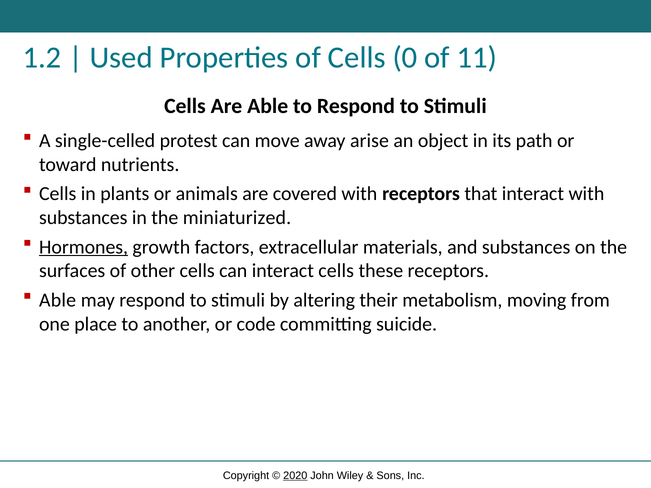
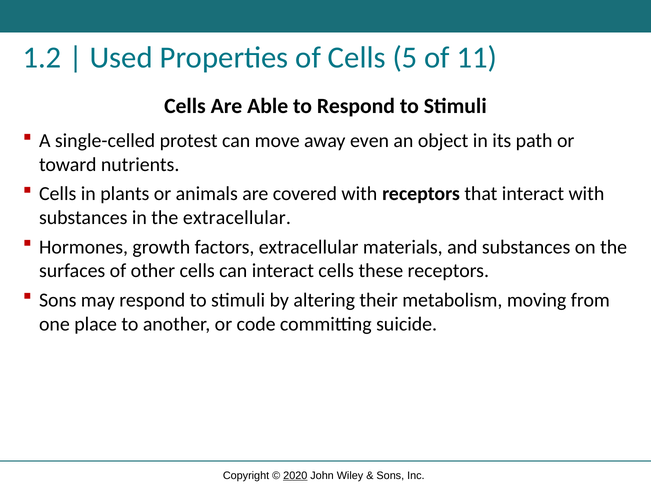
0: 0 -> 5
arise: arise -> even
the miniaturized: miniaturized -> extracellular
Hormones underline: present -> none
Able at (58, 300): Able -> Sons
